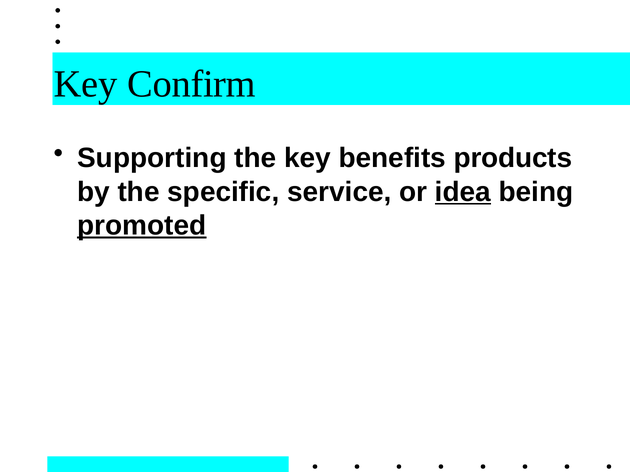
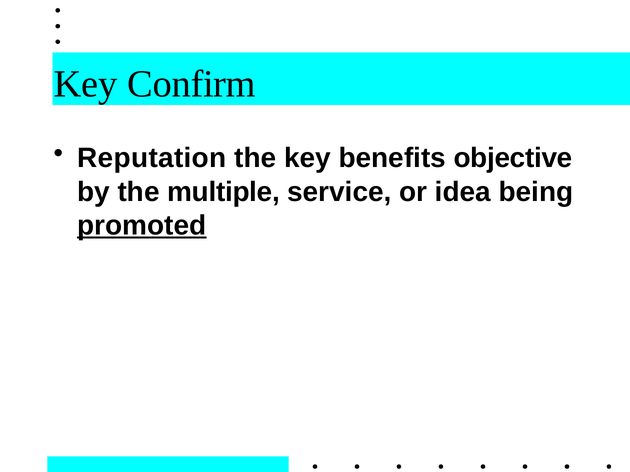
Supporting: Supporting -> Reputation
products: products -> objective
specific: specific -> multiple
idea underline: present -> none
